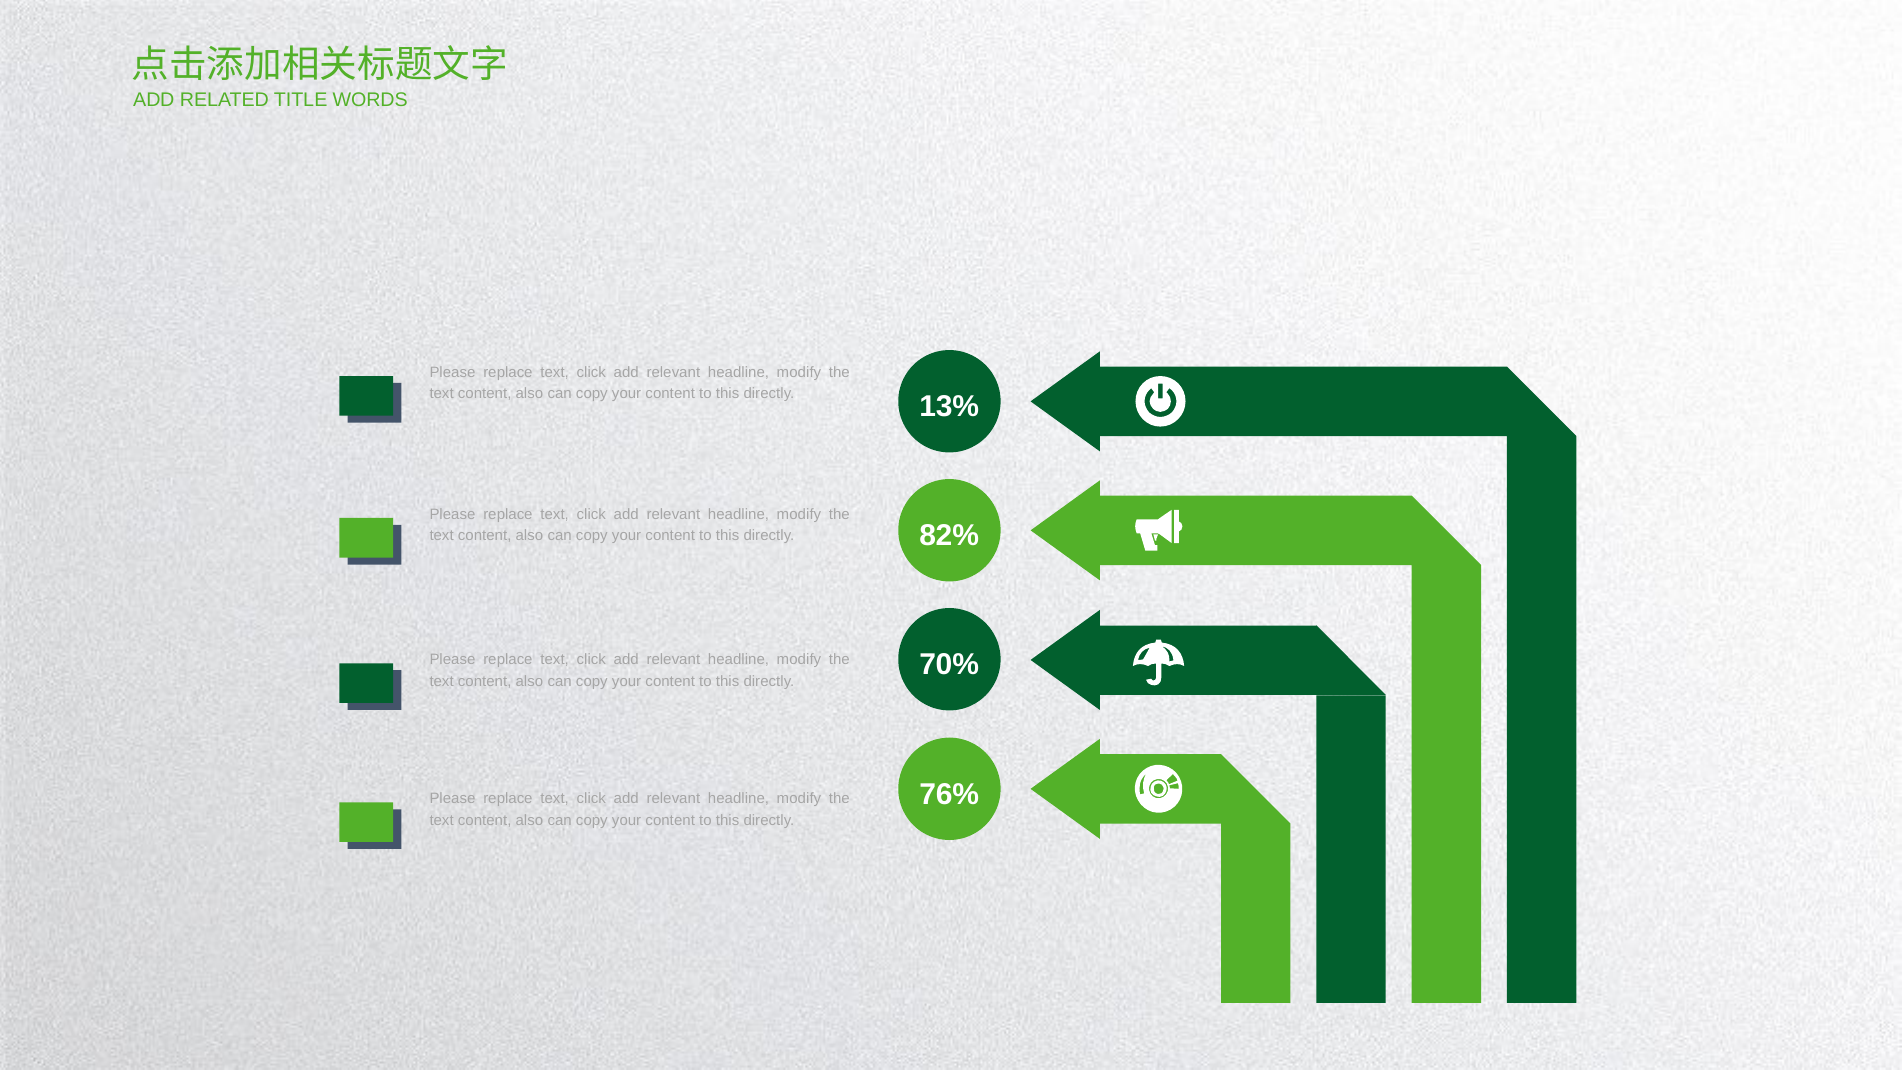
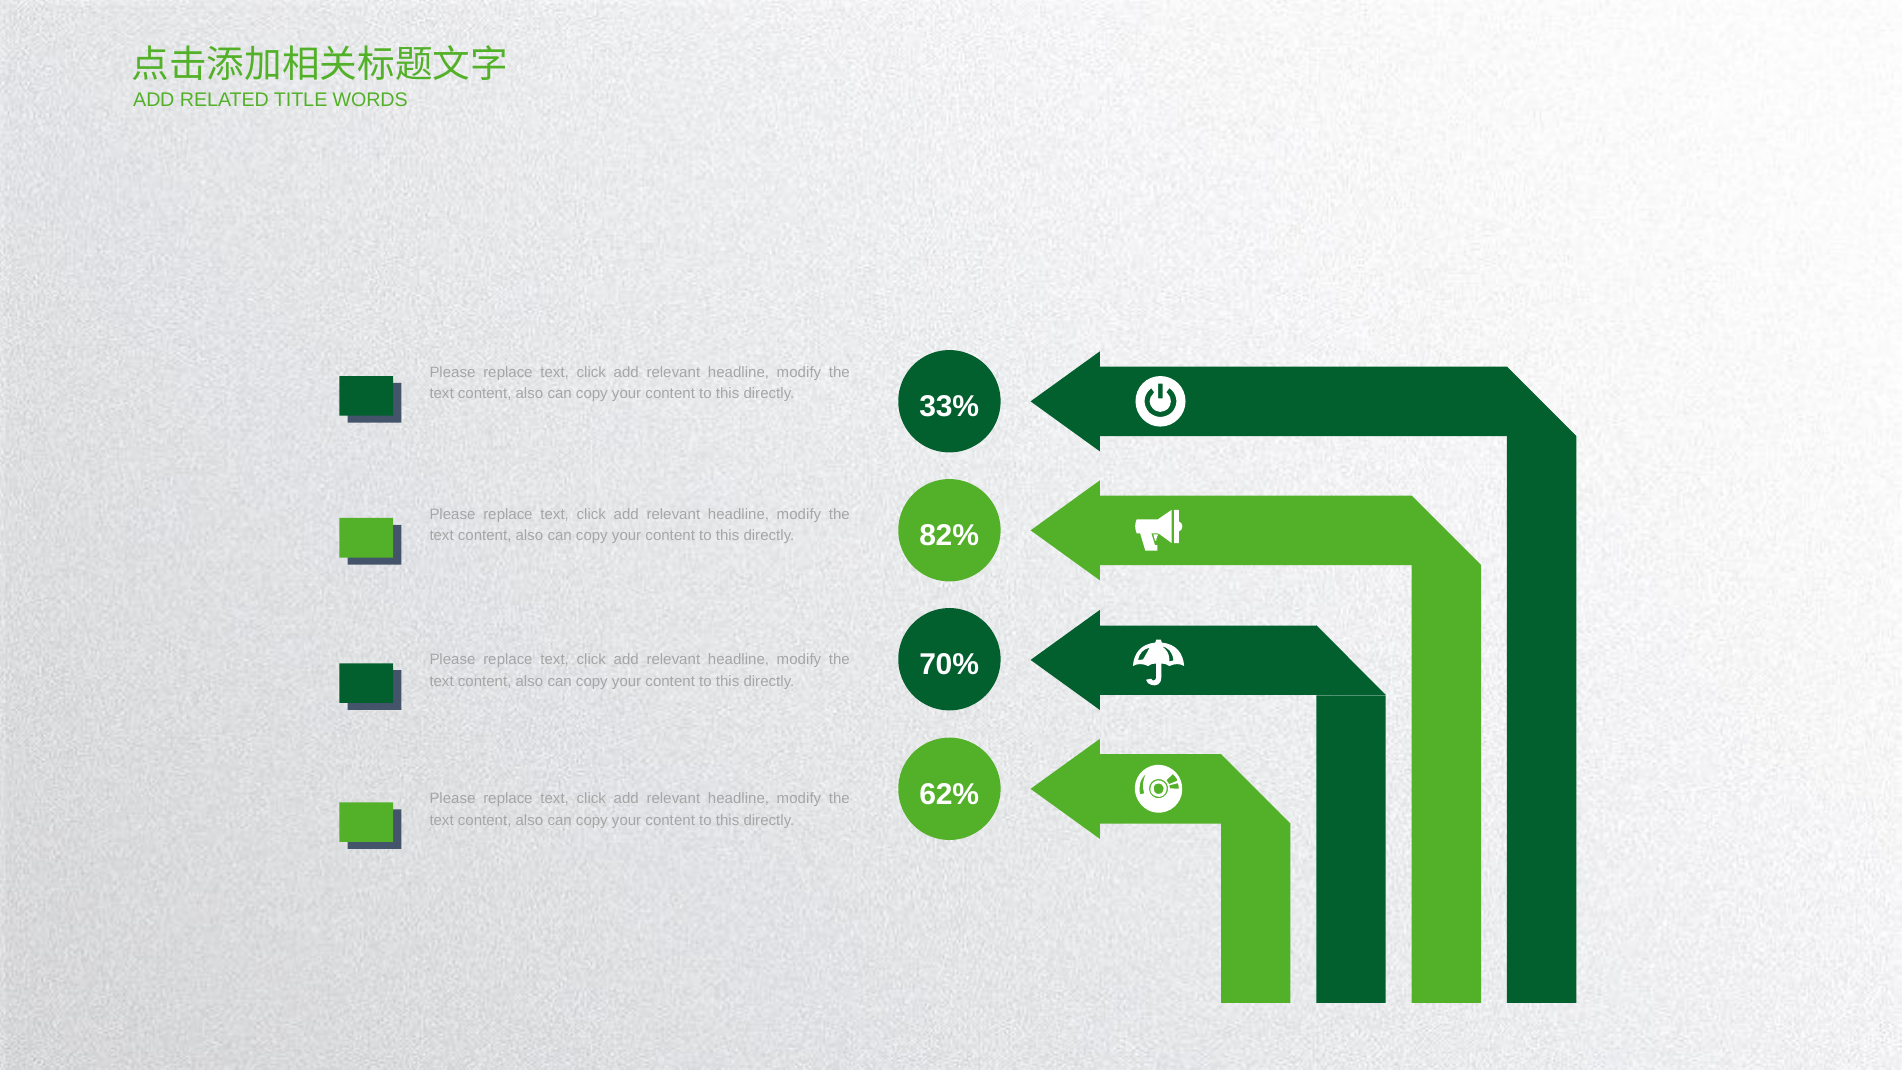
13%: 13% -> 33%
76%: 76% -> 62%
